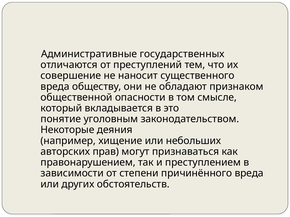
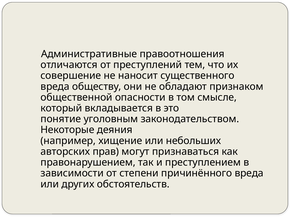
государственных: государственных -> правоотношения
